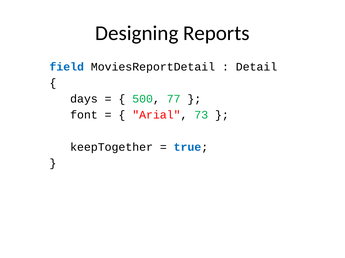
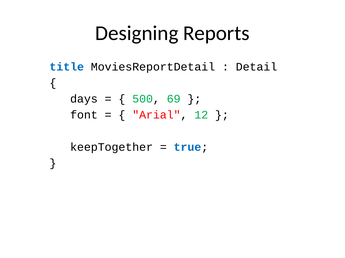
field: field -> title
77: 77 -> 69
73: 73 -> 12
